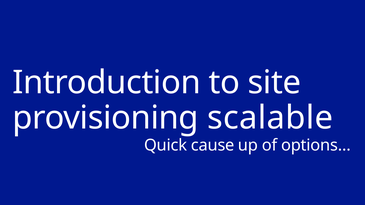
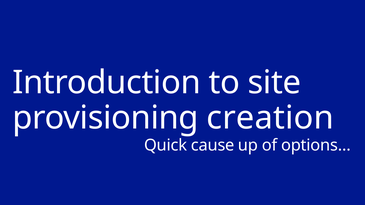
scalable: scalable -> creation
